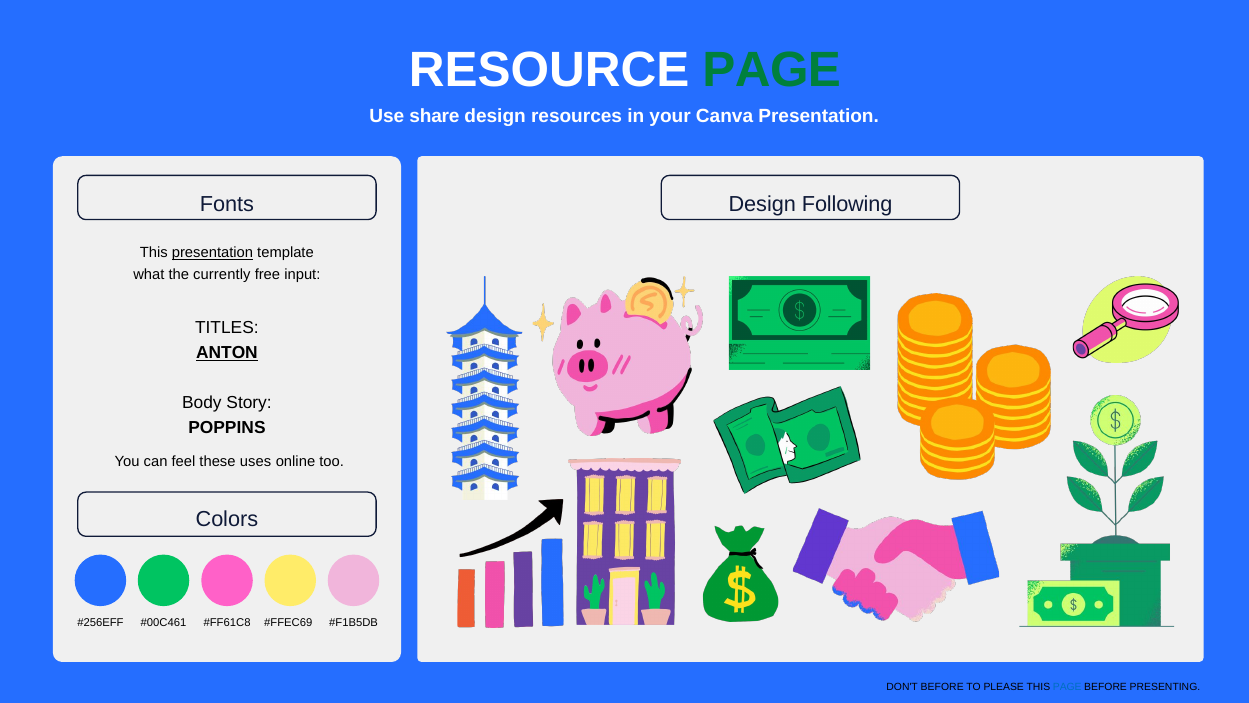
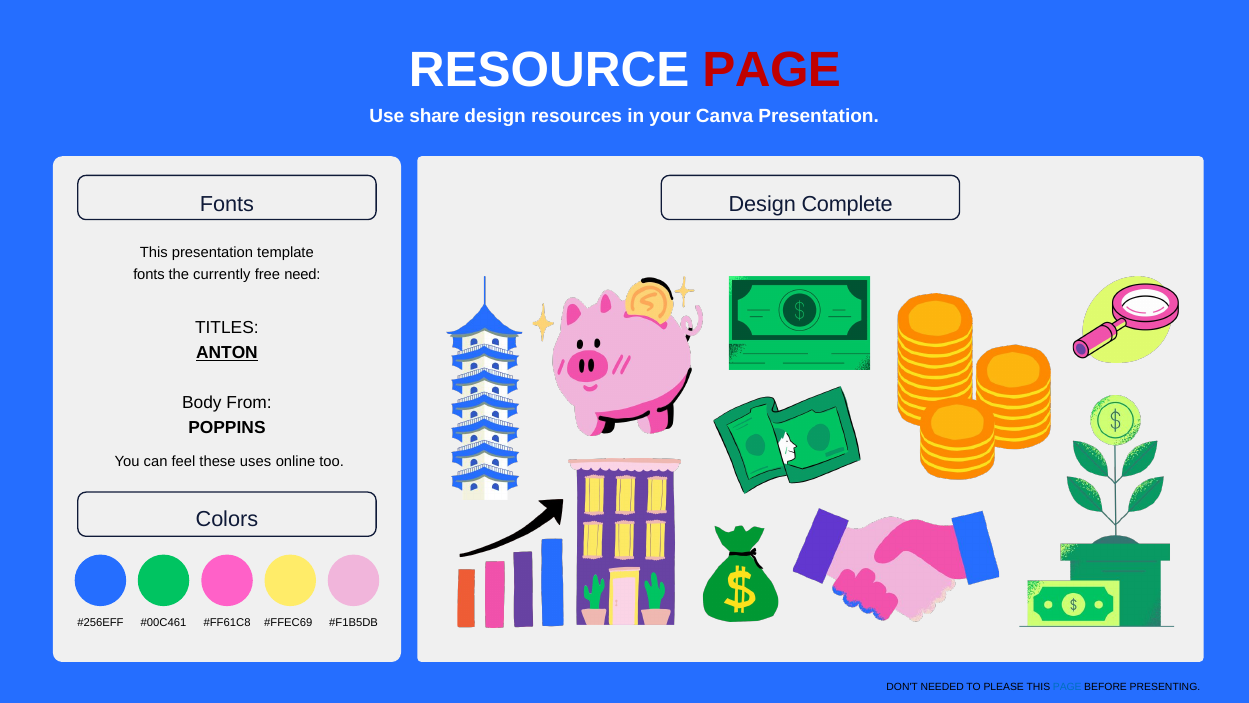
PAGE at (772, 70) colour: green -> red
Following: Following -> Complete
presentation at (212, 253) underline: present -> none
what at (149, 274): what -> fonts
input: input -> need
Story: Story -> From
DON'T BEFORE: BEFORE -> NEEDED
